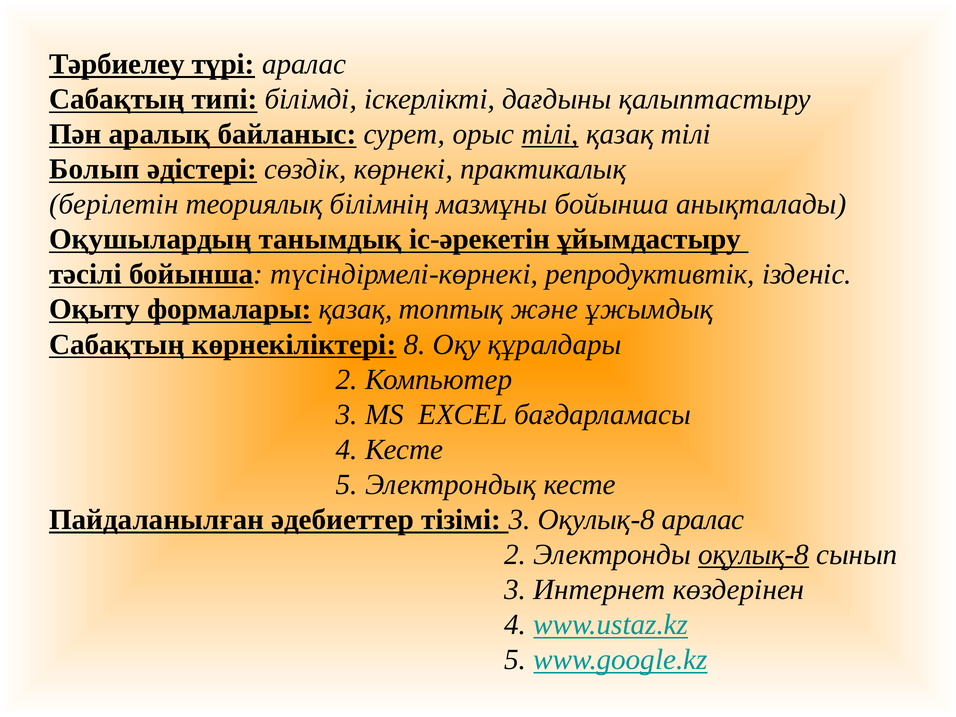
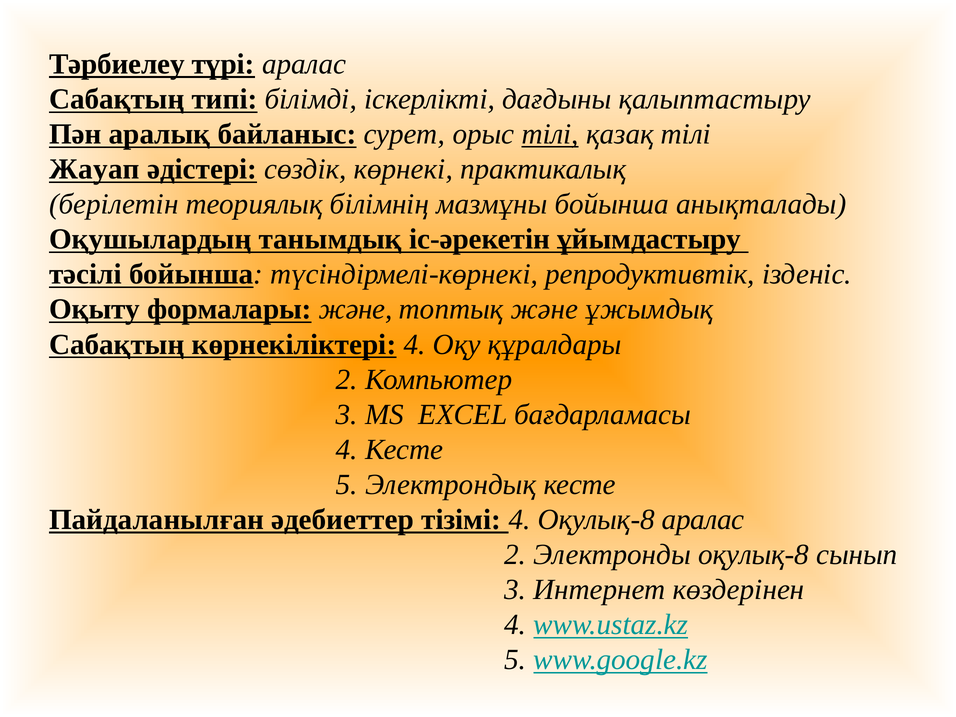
Болып: Болып -> Жауап
формалары қазақ: қазақ -> және
көрнекіліктері 8: 8 -> 4
тізімі 3: 3 -> 4
оқулық-8 at (754, 555) underline: present -> none
